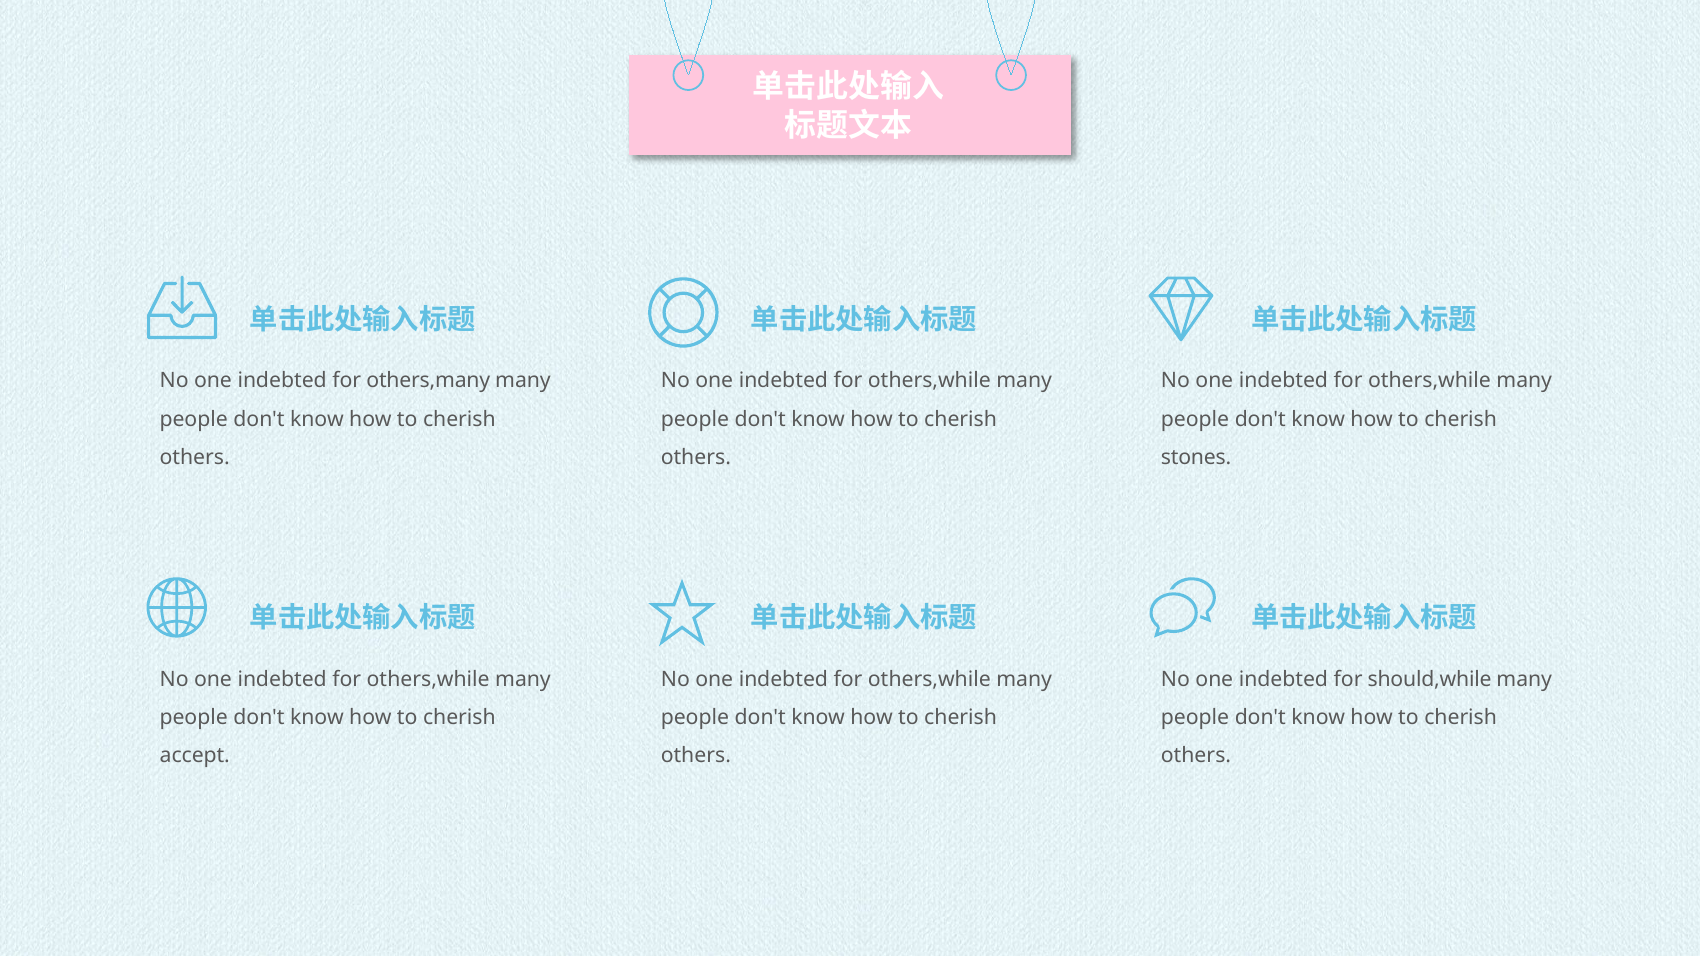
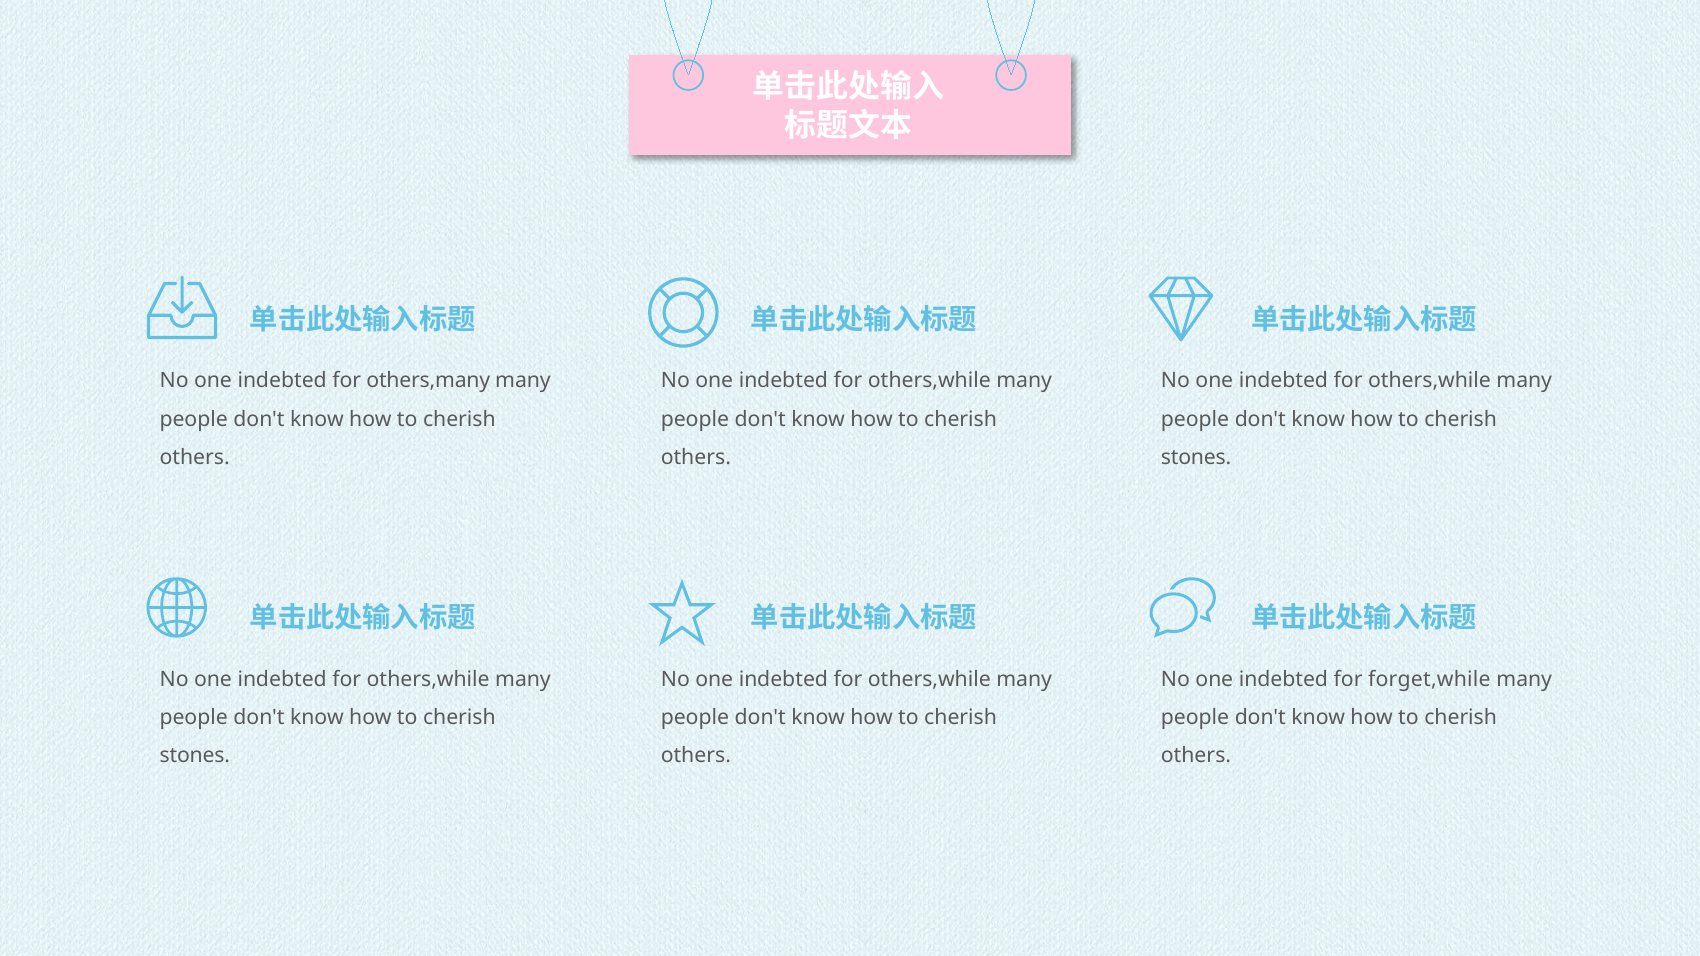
should,while: should,while -> forget,while
accept at (195, 756): accept -> stones
